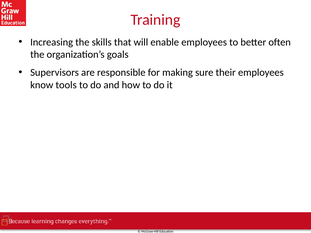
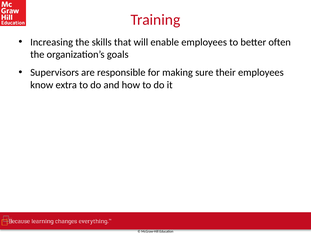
tools: tools -> extra
